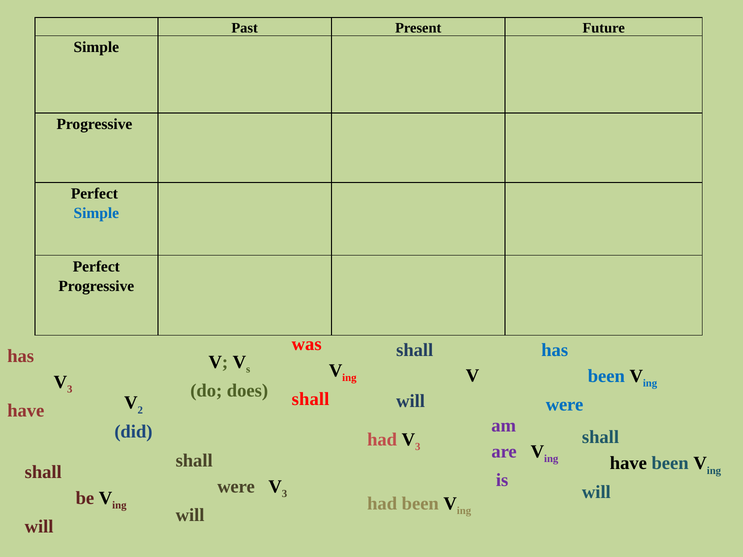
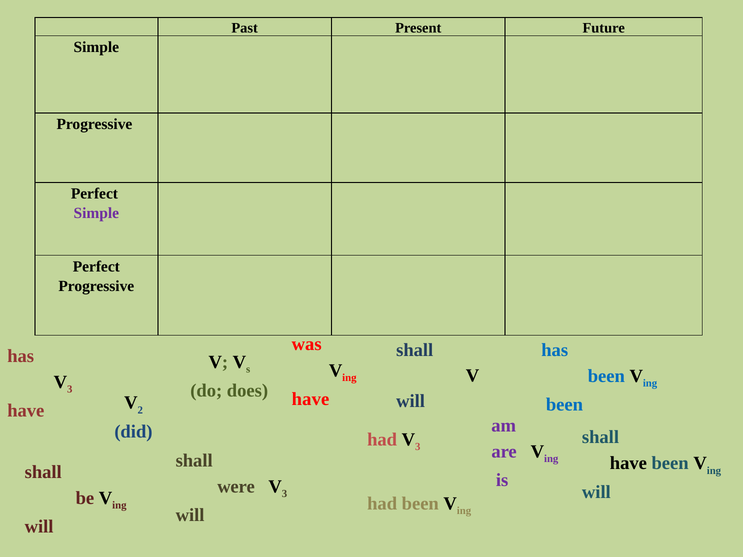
Simple at (96, 213) colour: blue -> purple
shall at (311, 399): shall -> have
were at (565, 405): were -> been
